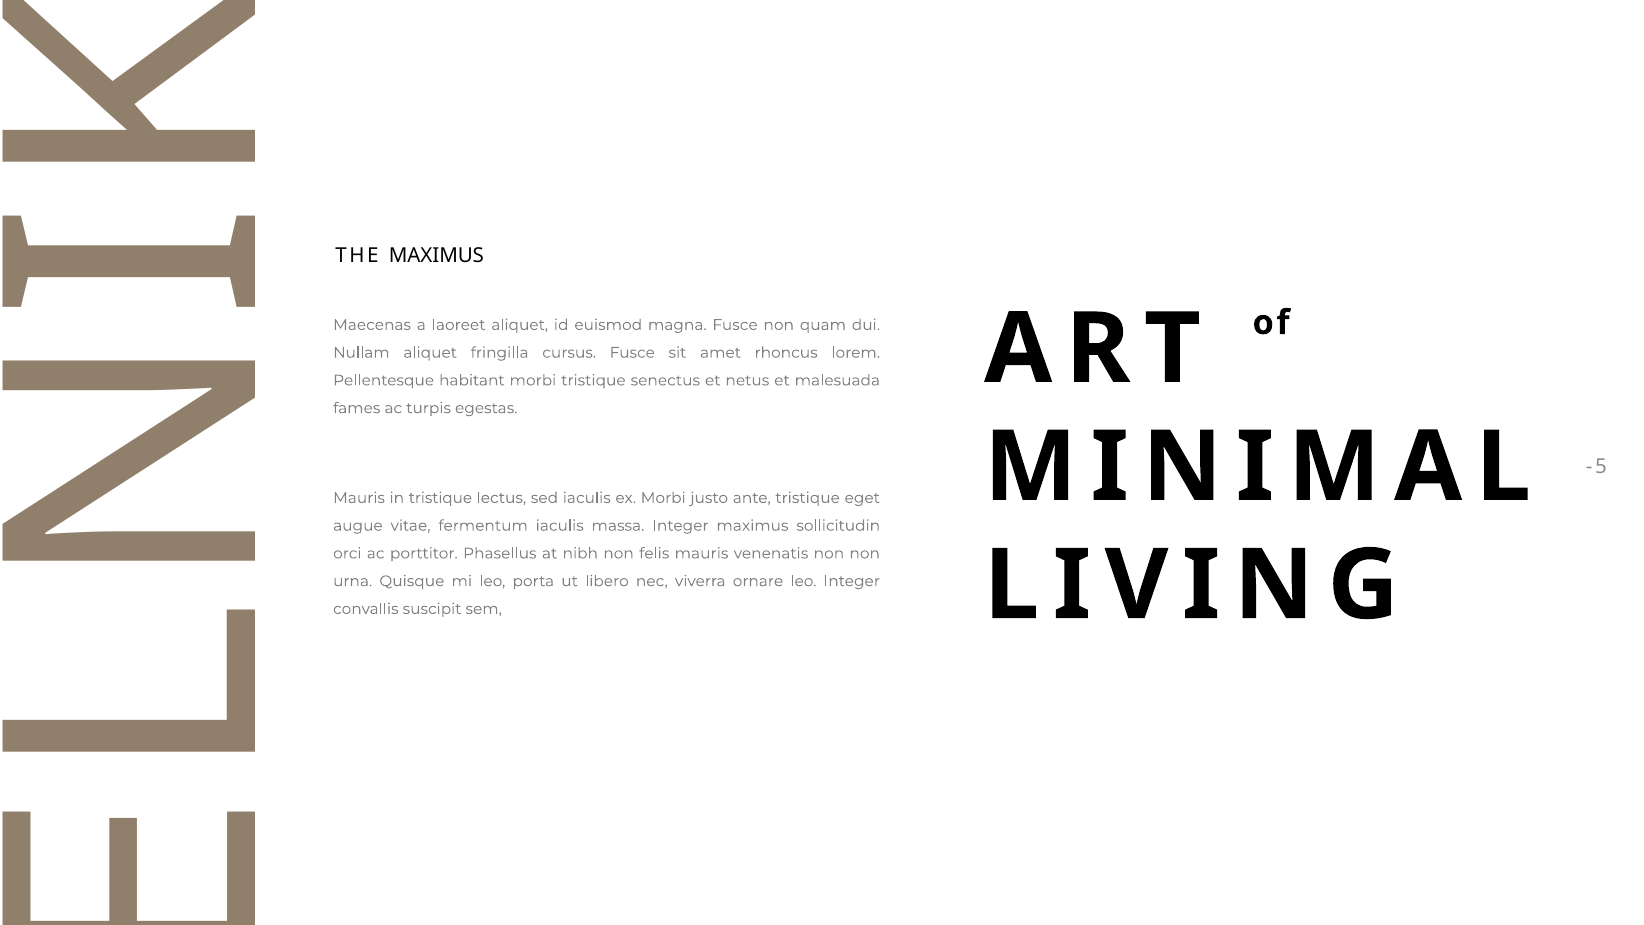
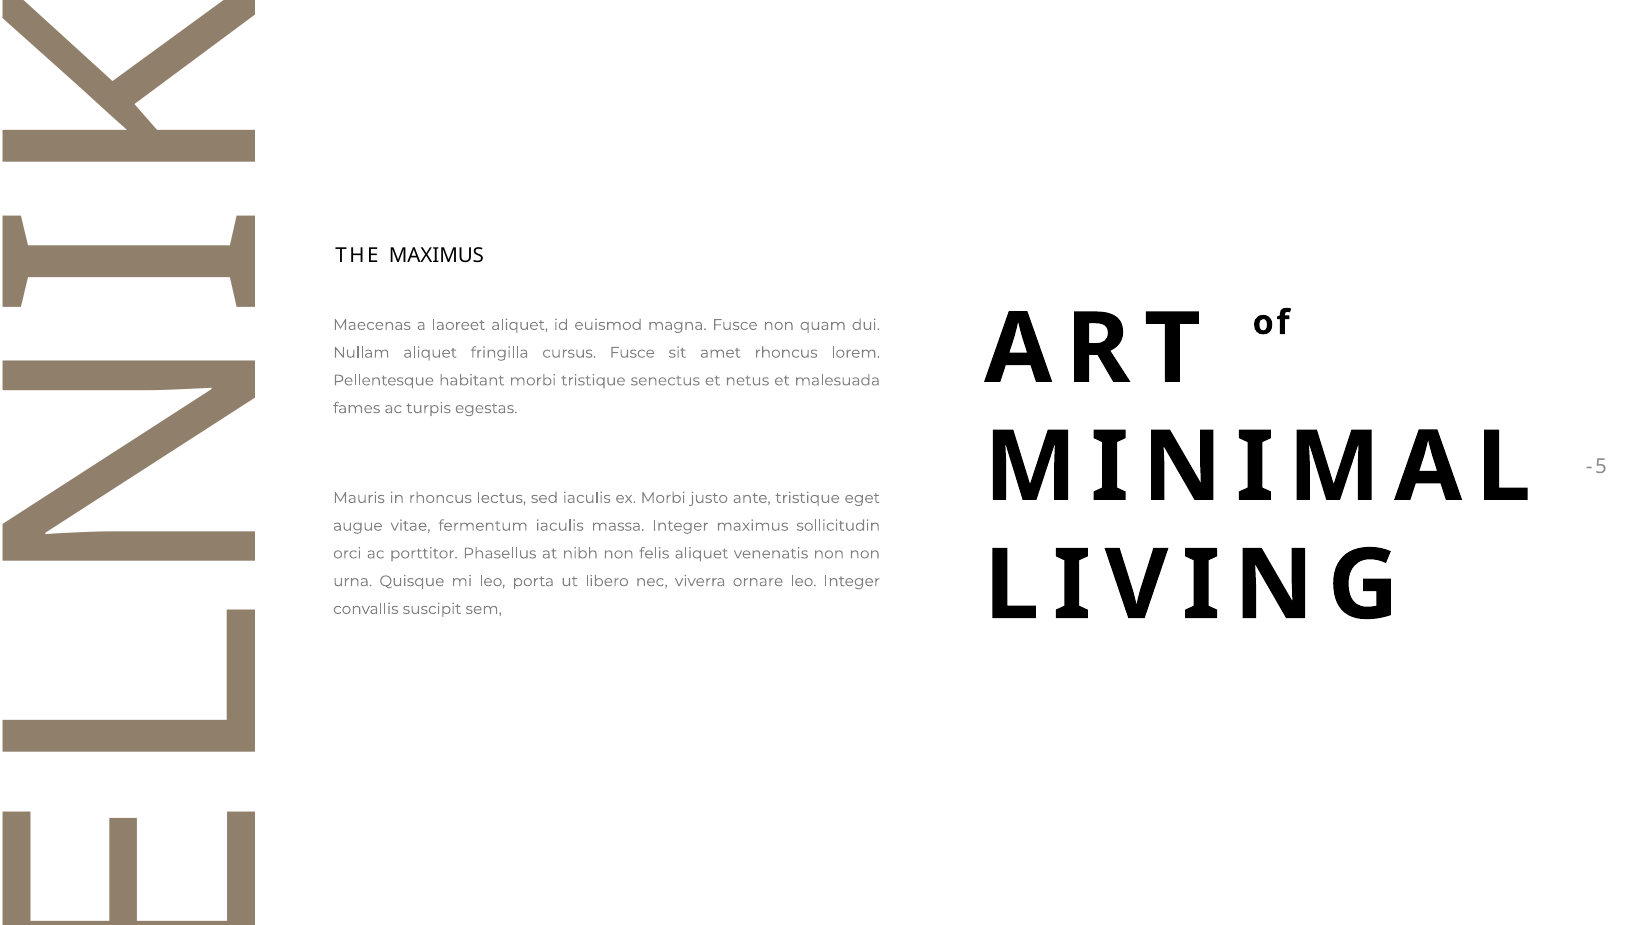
tristique at (440, 498): tristique -> rhoncus
felis mauris: mauris -> aliquet
